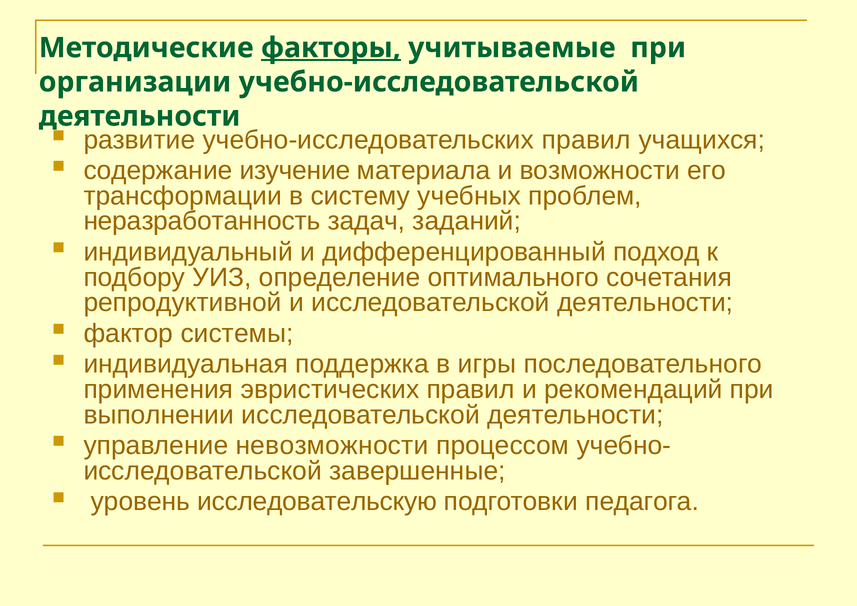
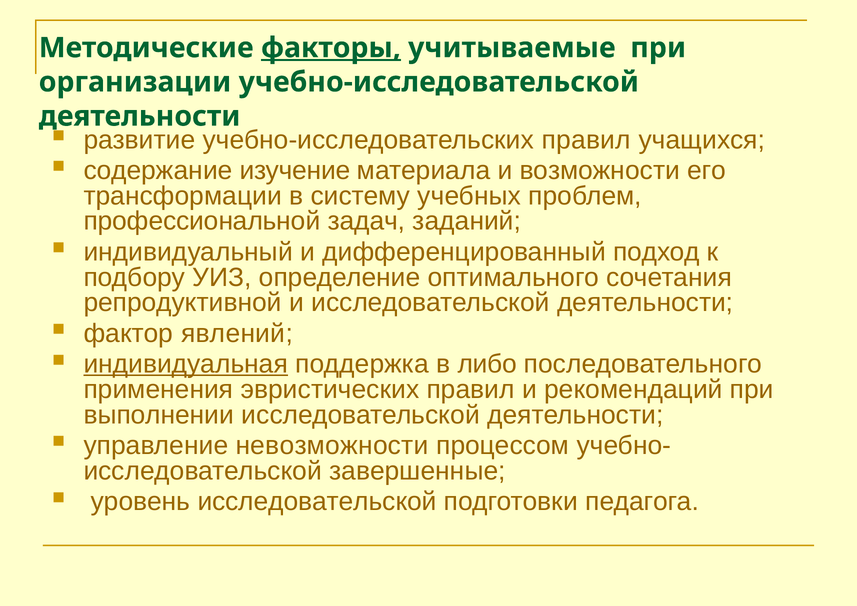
неразработанность: неразработанность -> профессиональной
системы: системы -> явлений
индивидуальная underline: none -> present
игры: игры -> либо
уровень исследовательскую: исследовательскую -> исследовательской
